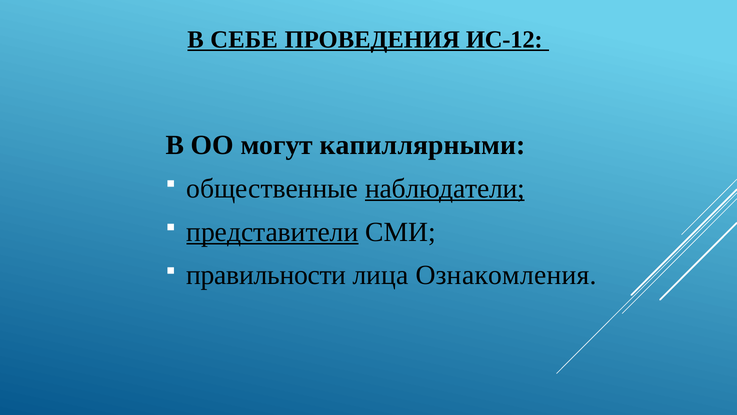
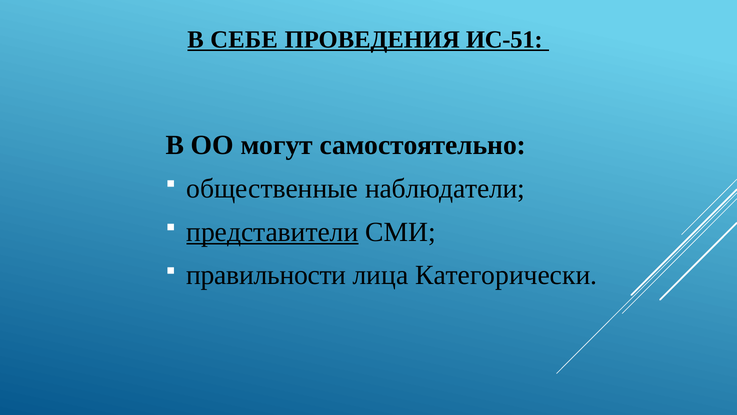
ИС-12: ИС-12 -> ИС-51
капиллярными: капиллярными -> самостоятельно
наблюдатели underline: present -> none
Ознакомления: Ознакомления -> Категорически
